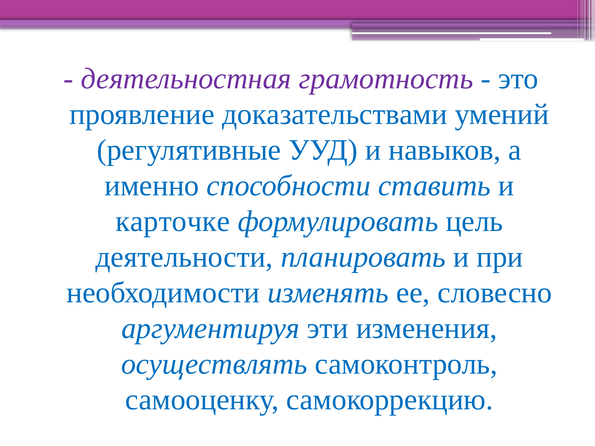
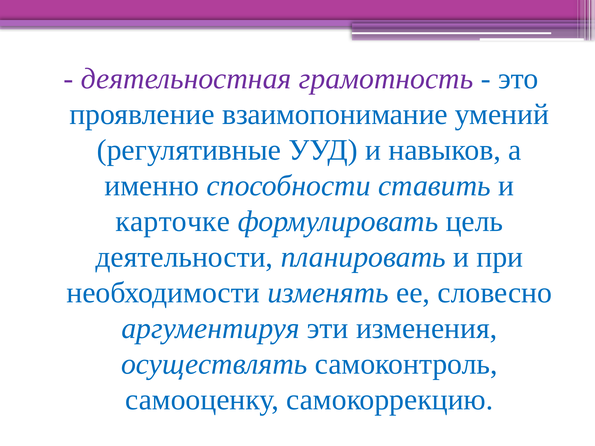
доказательствами: доказательствами -> взаимопонимание
